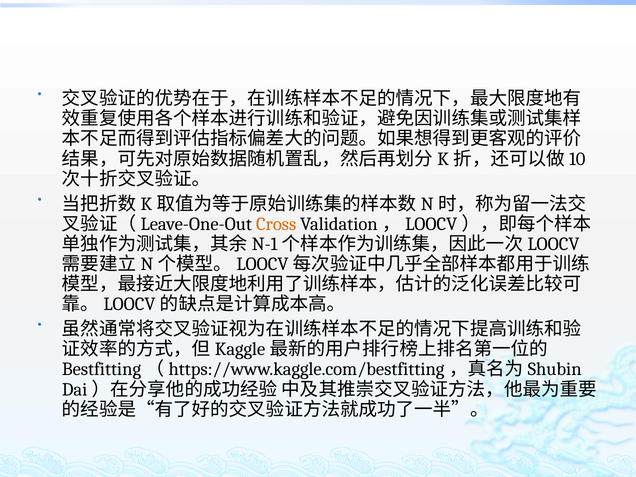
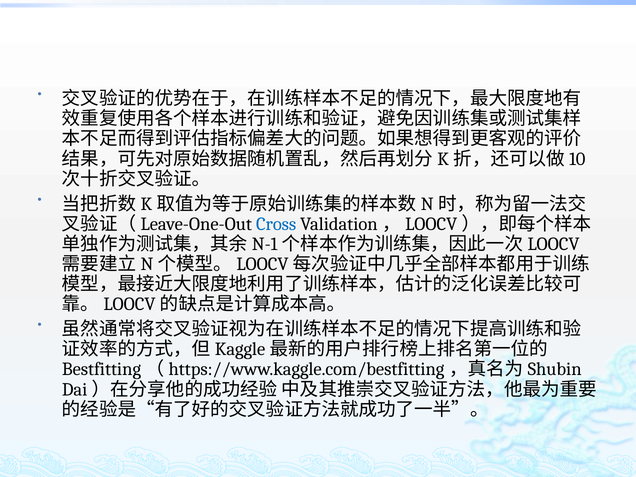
Cross colour: orange -> blue
